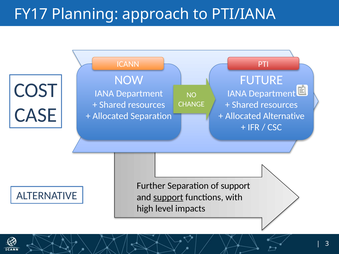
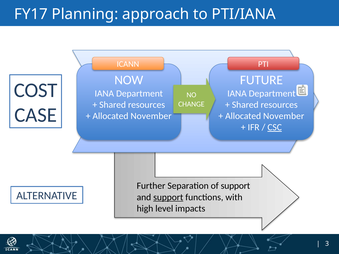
Separation at (151, 116): Separation -> November
Alternative at (284, 116): Alternative -> November
CSC underline: none -> present
